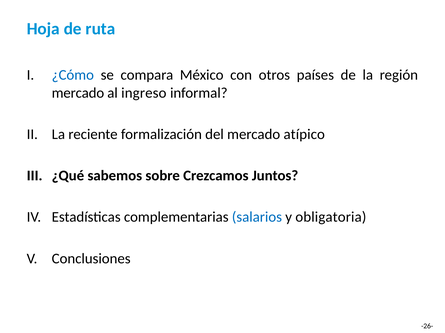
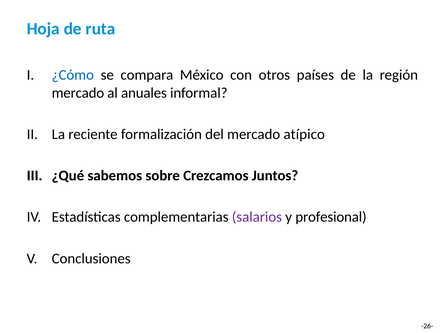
ingreso: ingreso -> anuales
salarios colour: blue -> purple
obligatoria: obligatoria -> profesional
